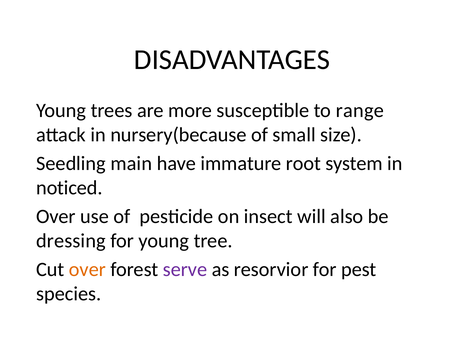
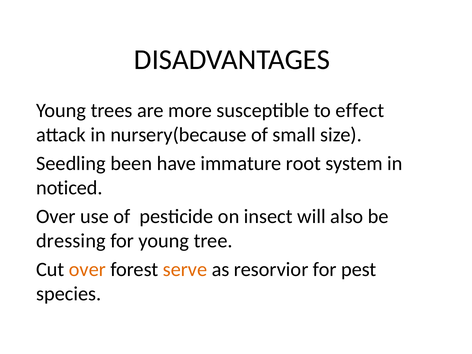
range: range -> effect
main: main -> been
serve colour: purple -> orange
